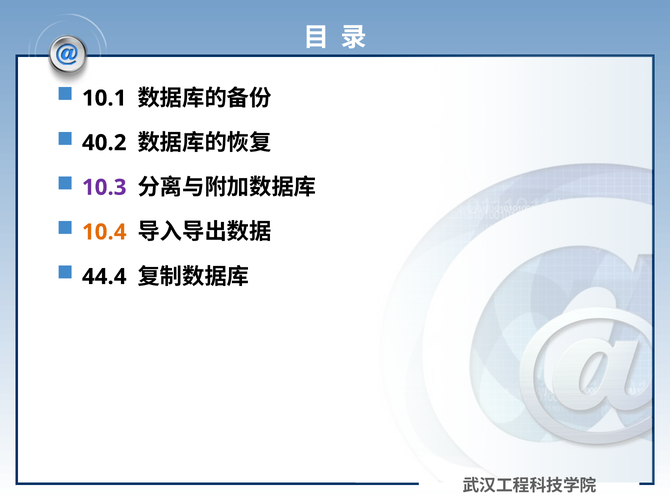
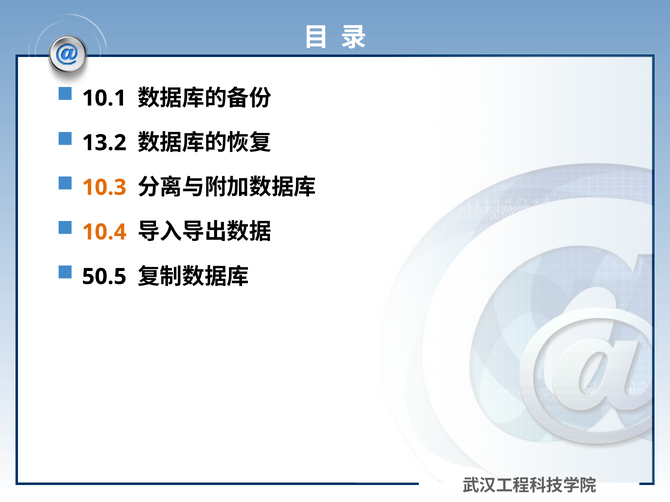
40.2: 40.2 -> 13.2
10.3 colour: purple -> orange
44.4: 44.4 -> 50.5
